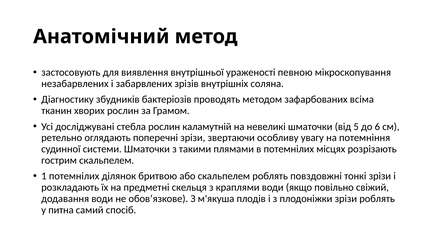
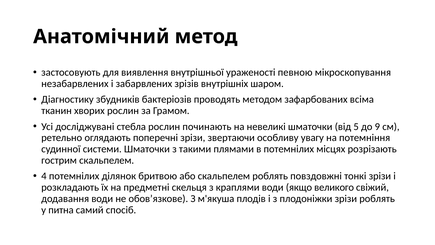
соляна: соляна -> шаром
каламутній: каламутній -> починають
6: 6 -> 9
1: 1 -> 4
повільно: повільно -> великого
